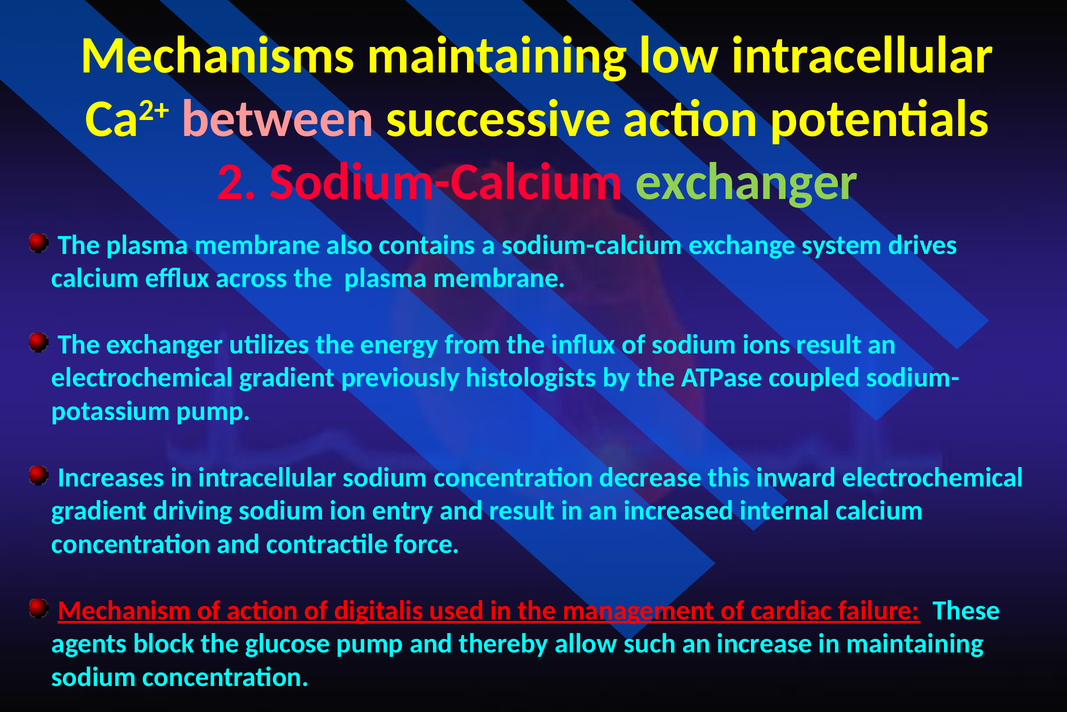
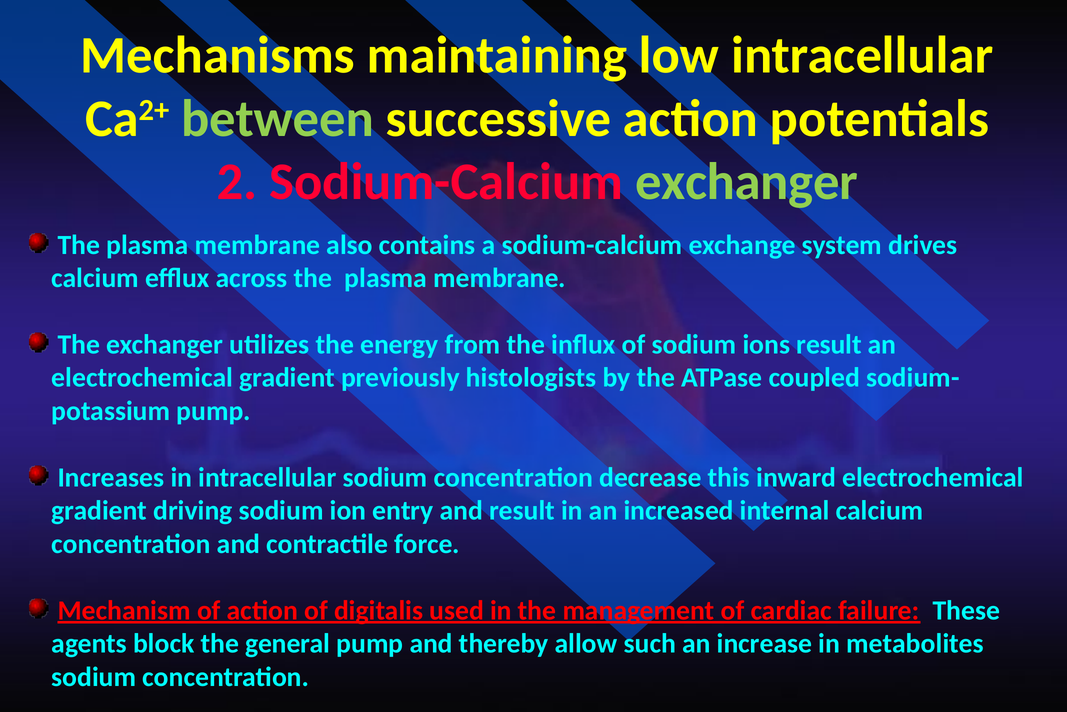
between colour: pink -> light green
glucose: glucose -> general
in maintaining: maintaining -> metabolites
